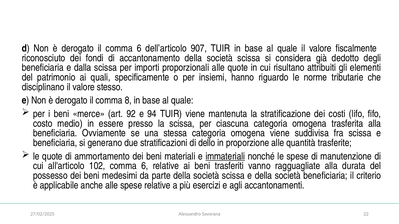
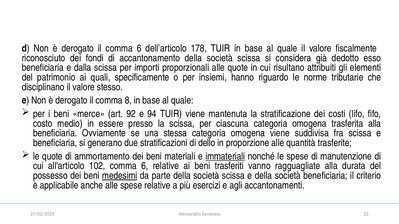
907: 907 -> 178
degli: degli -> esso
medesimi underline: none -> present
